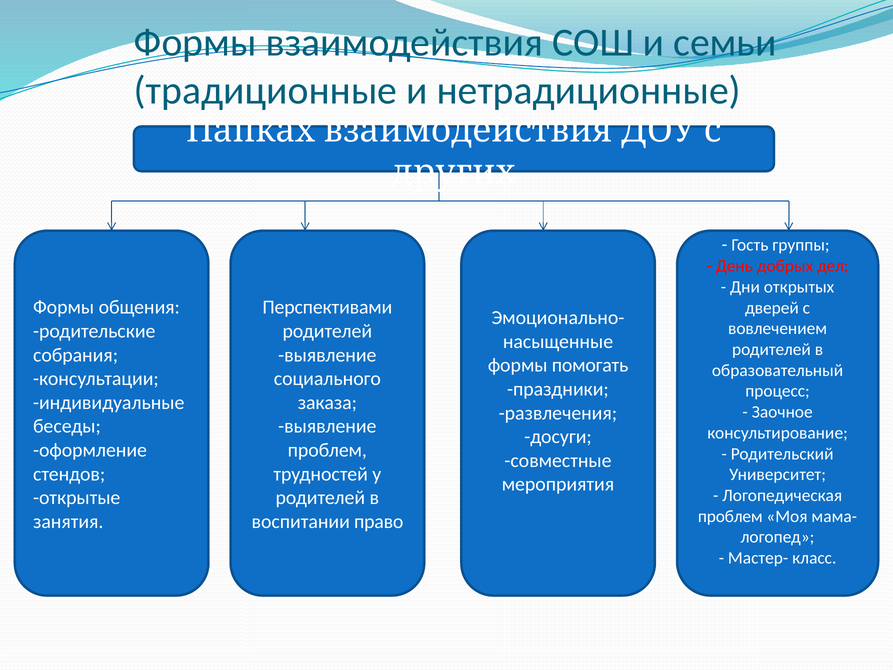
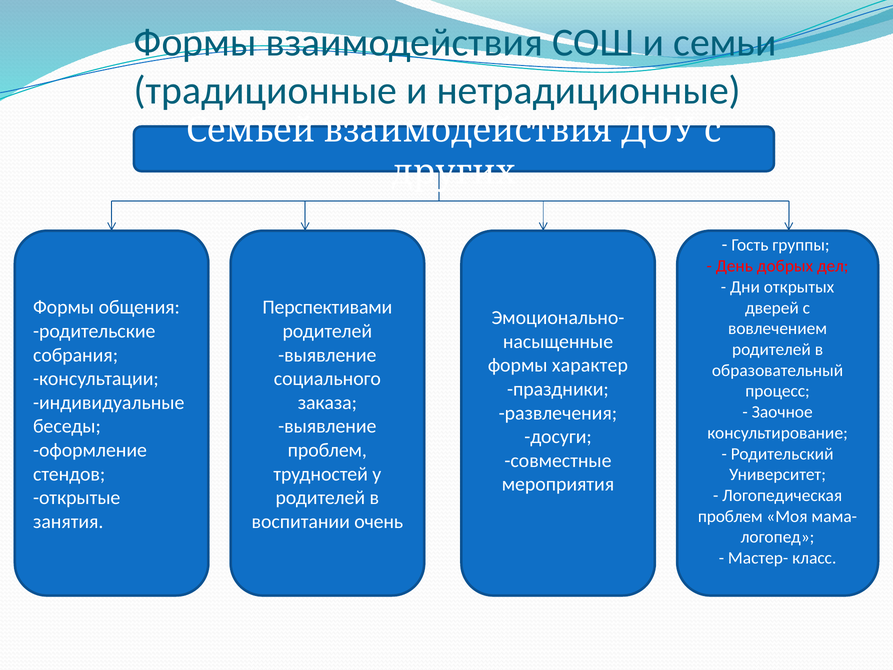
Папках: Папках -> Семьей
помогать: помогать -> характер
право: право -> очень
